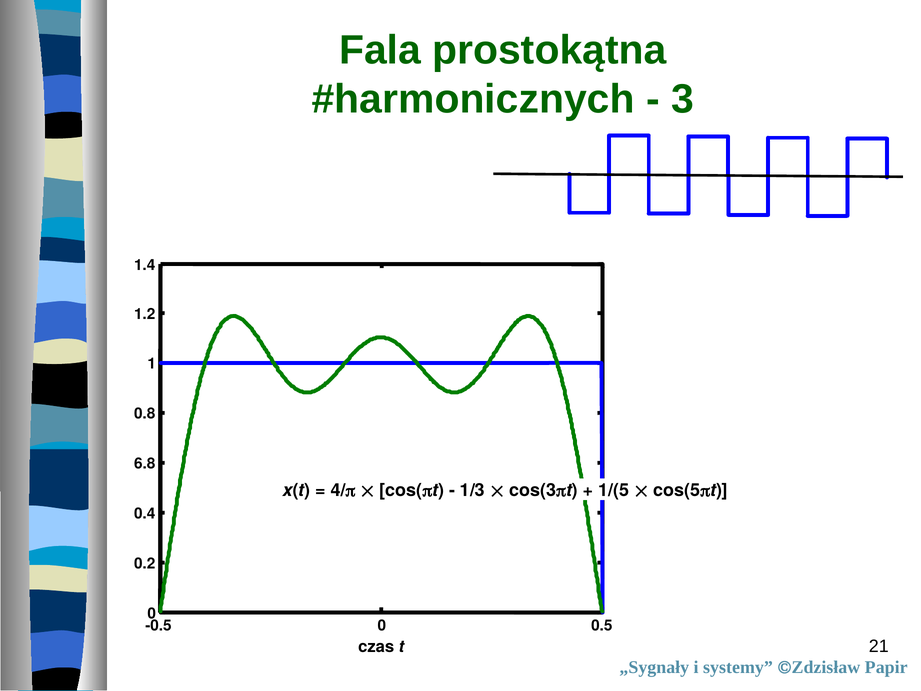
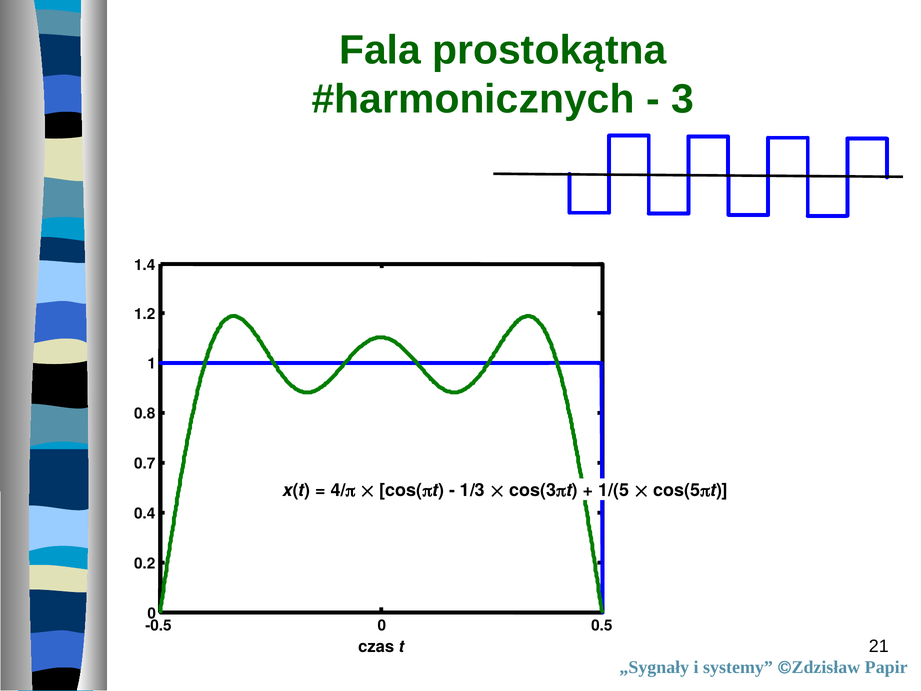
6.8: 6.8 -> 0.7
